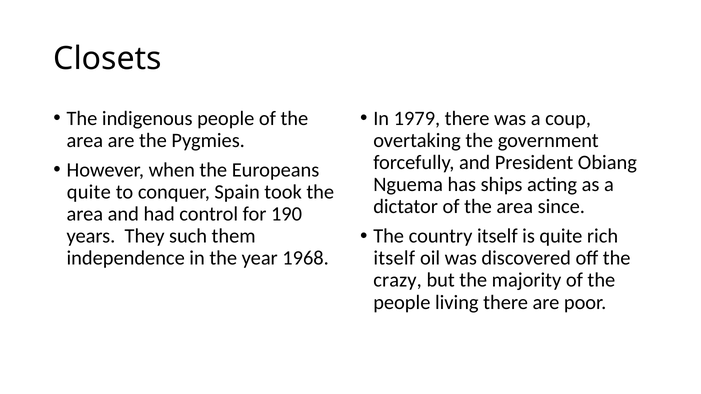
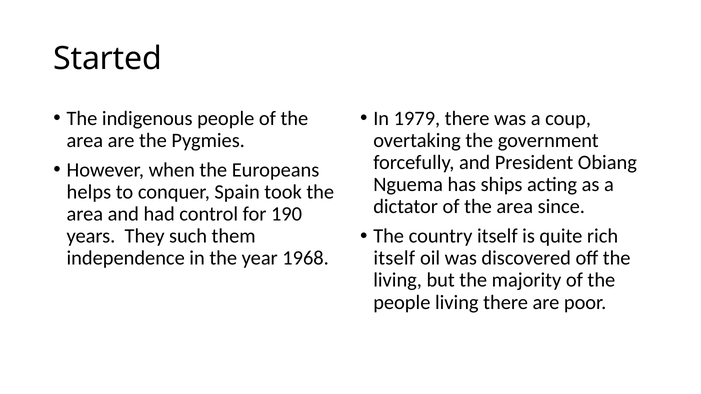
Closets: Closets -> Started
quite at (89, 192): quite -> helps
crazy at (398, 280): crazy -> living
